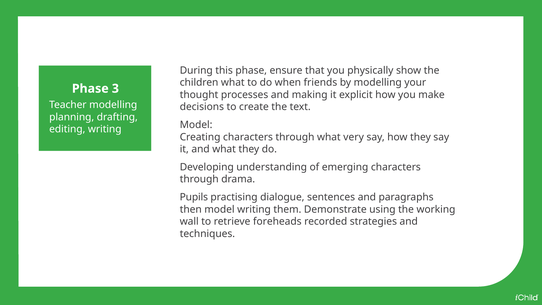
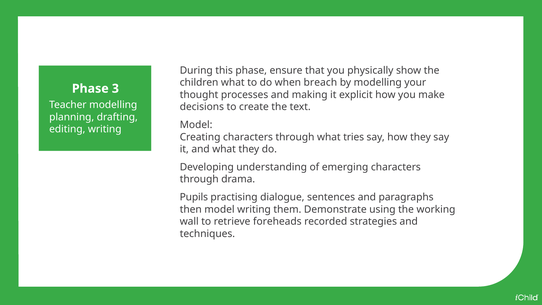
friends: friends -> breach
very: very -> tries
